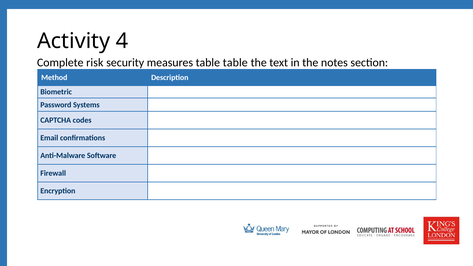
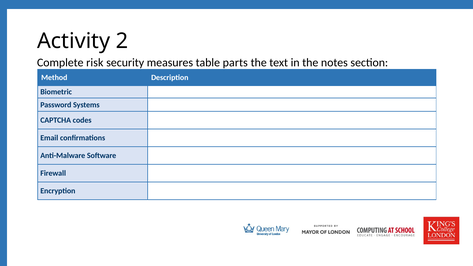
4: 4 -> 2
table table: table -> parts
